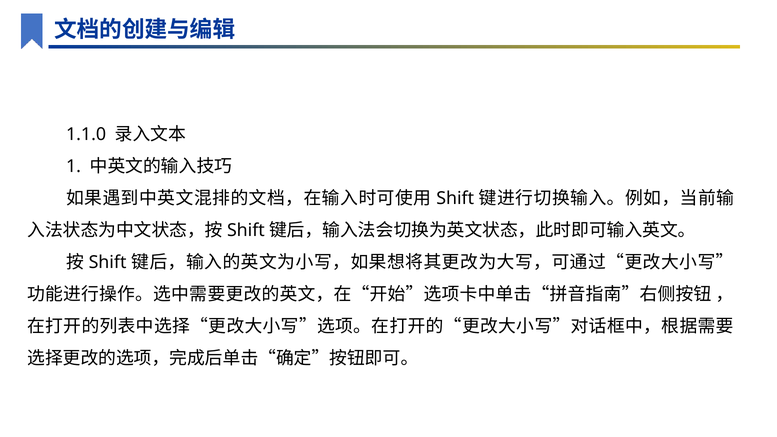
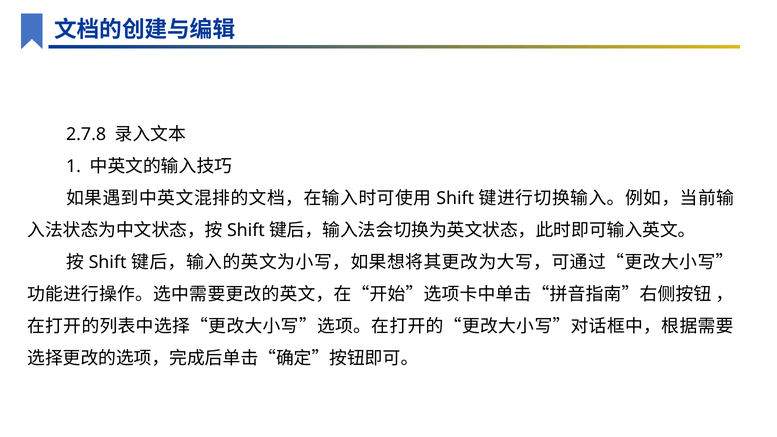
1.1.0: 1.1.0 -> 2.7.8
